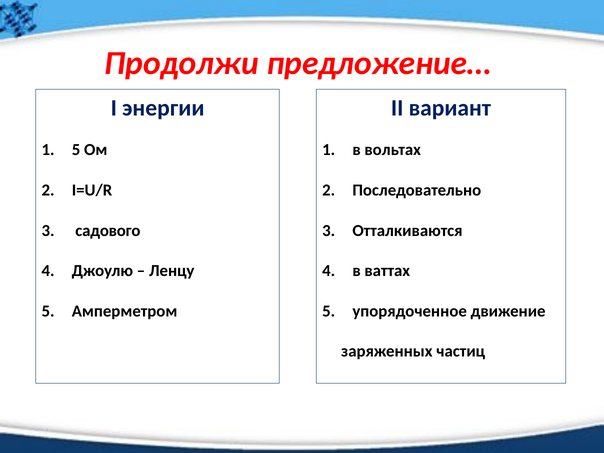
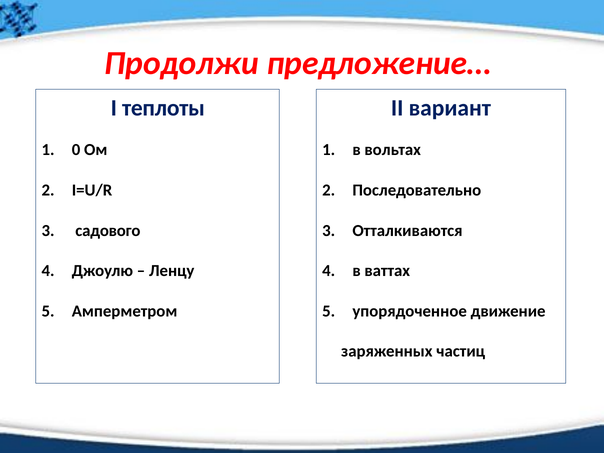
энергии: энергии -> теплоты
1 5: 5 -> 0
